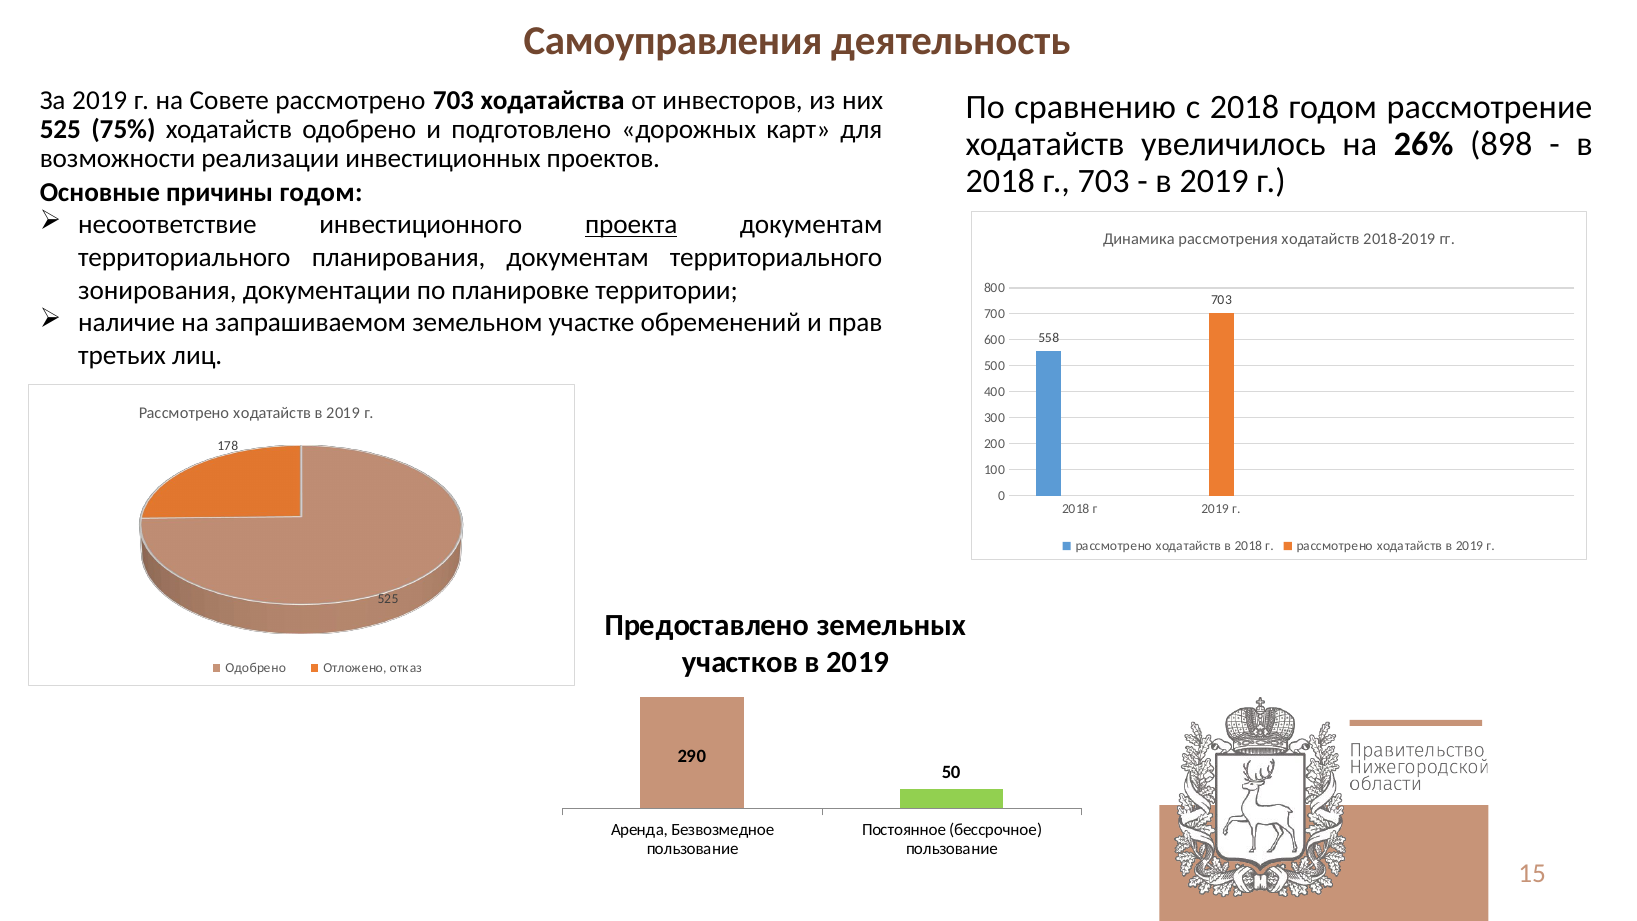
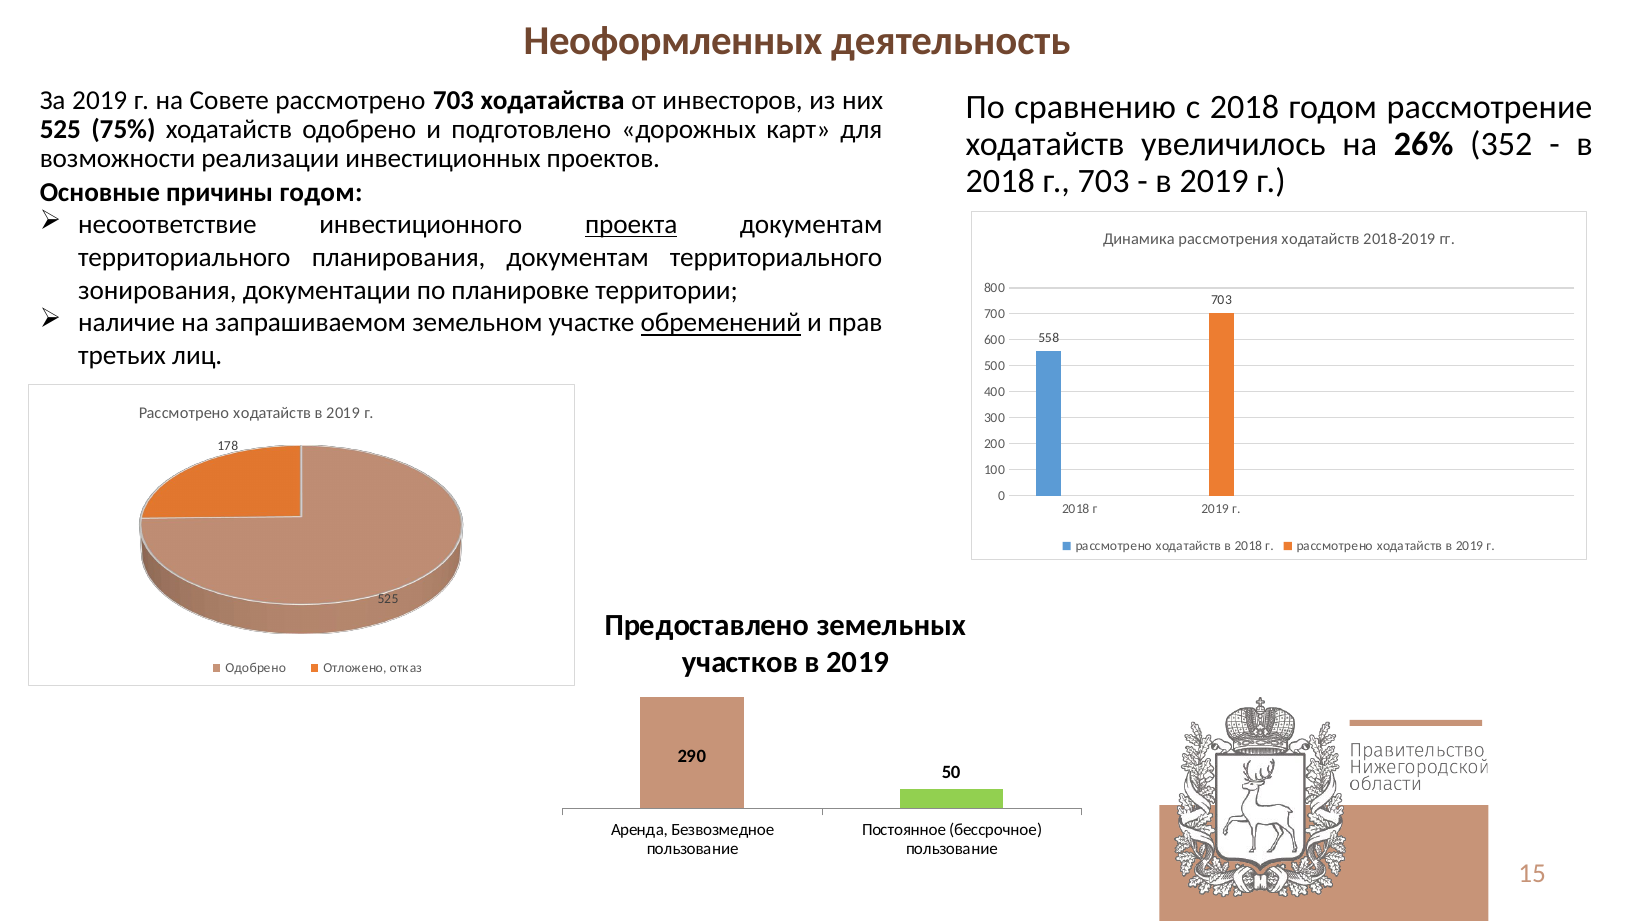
Самоуправления: Самоуправления -> Неоформленных
898: 898 -> 352
обременений underline: none -> present
